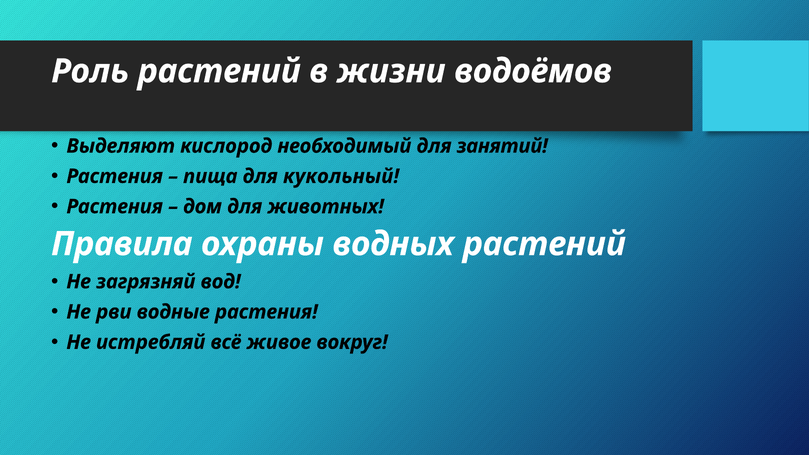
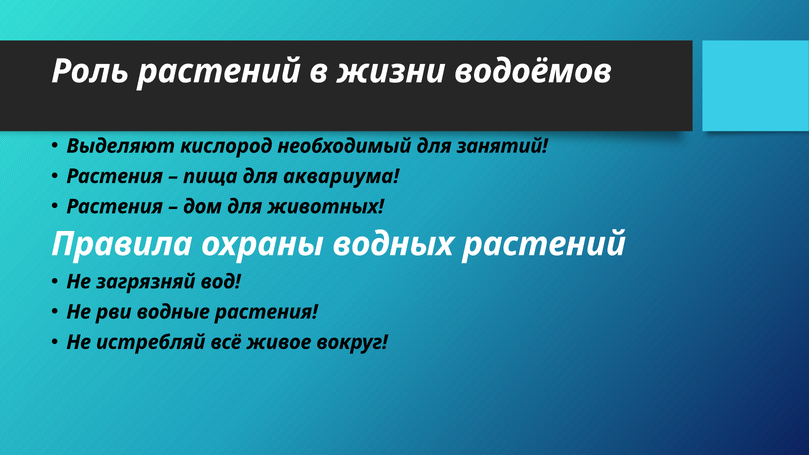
кукольный: кукольный -> аквариума
